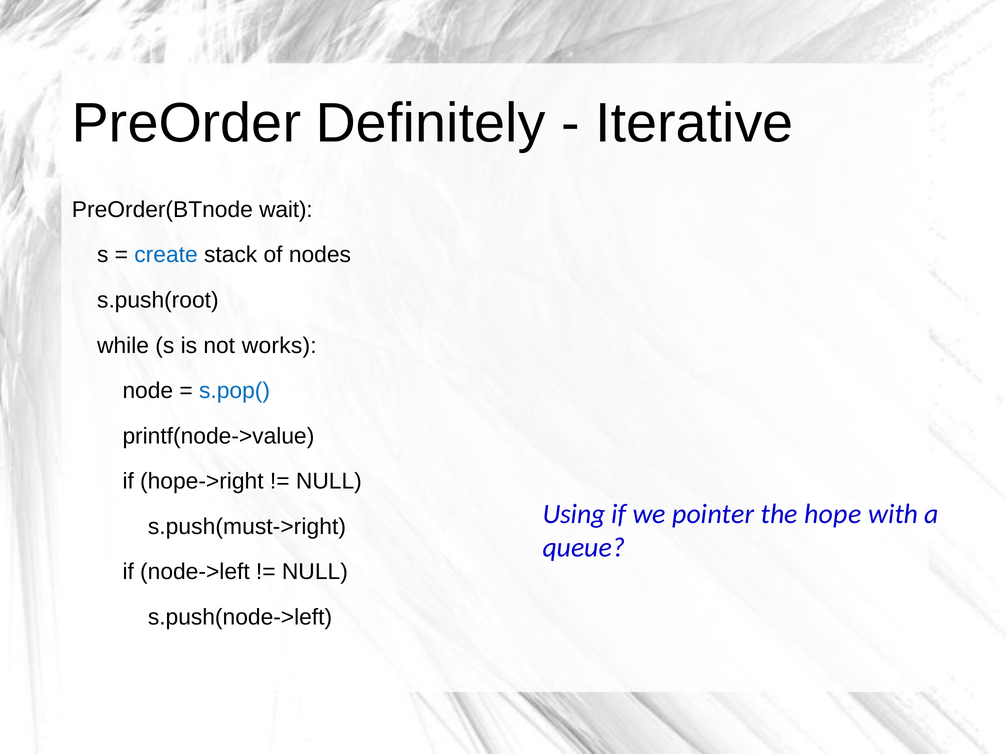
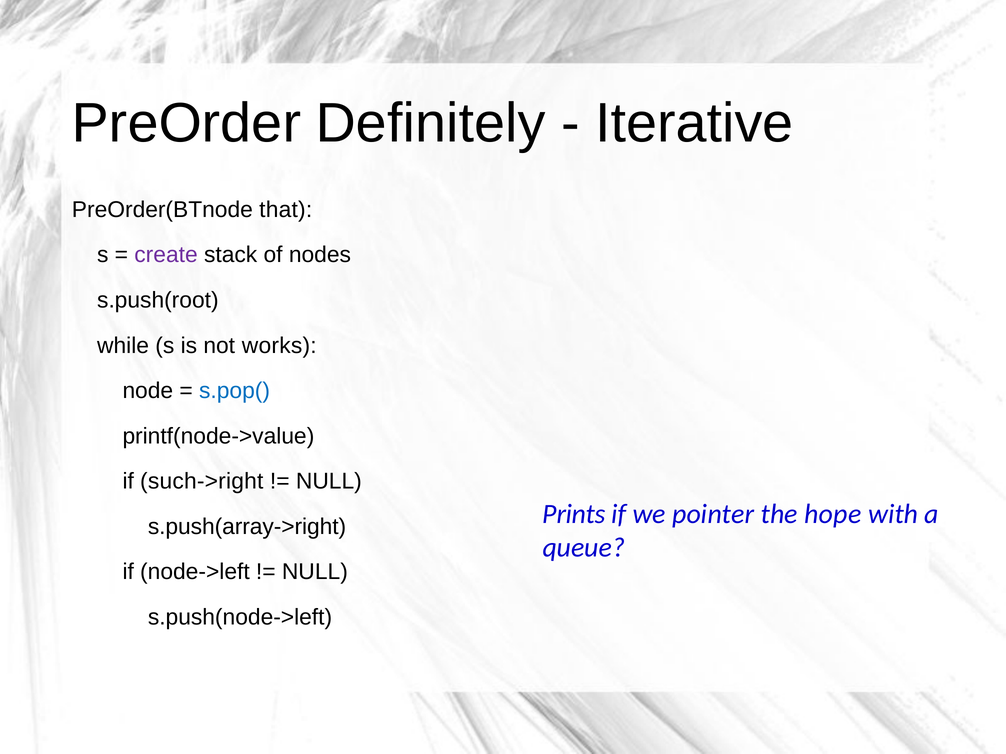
wait: wait -> that
create colour: blue -> purple
hope->right: hope->right -> such->right
Using: Using -> Prints
s.push(must->right: s.push(must->right -> s.push(array->right
